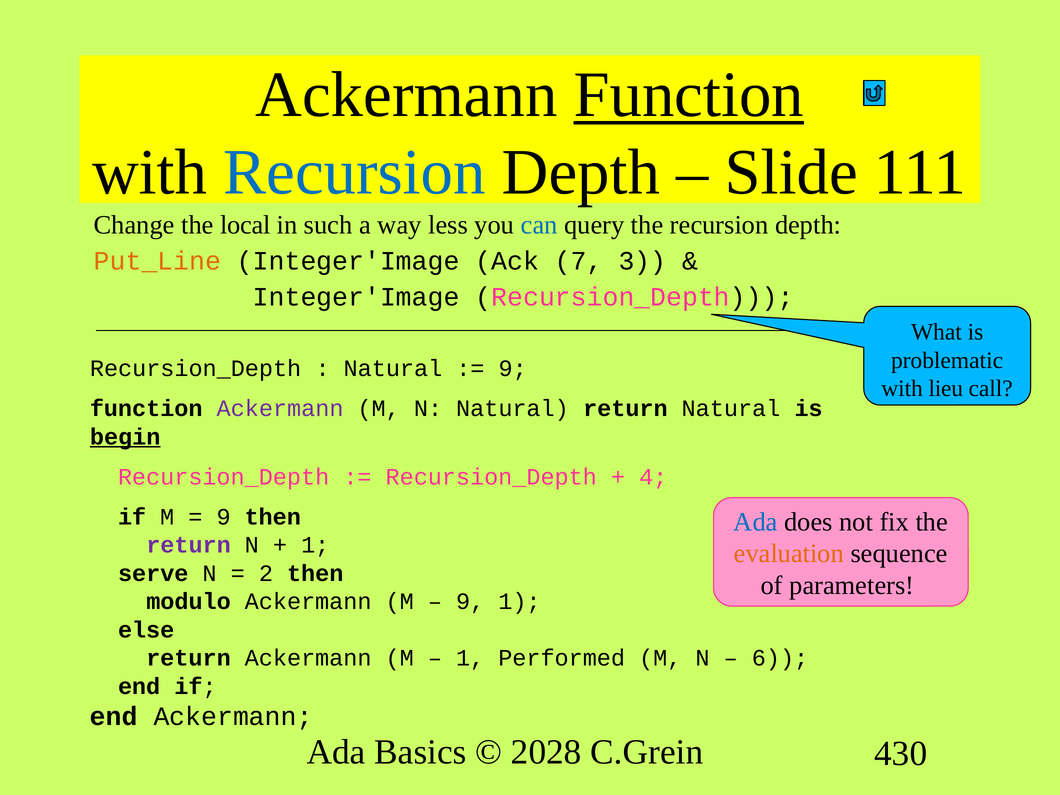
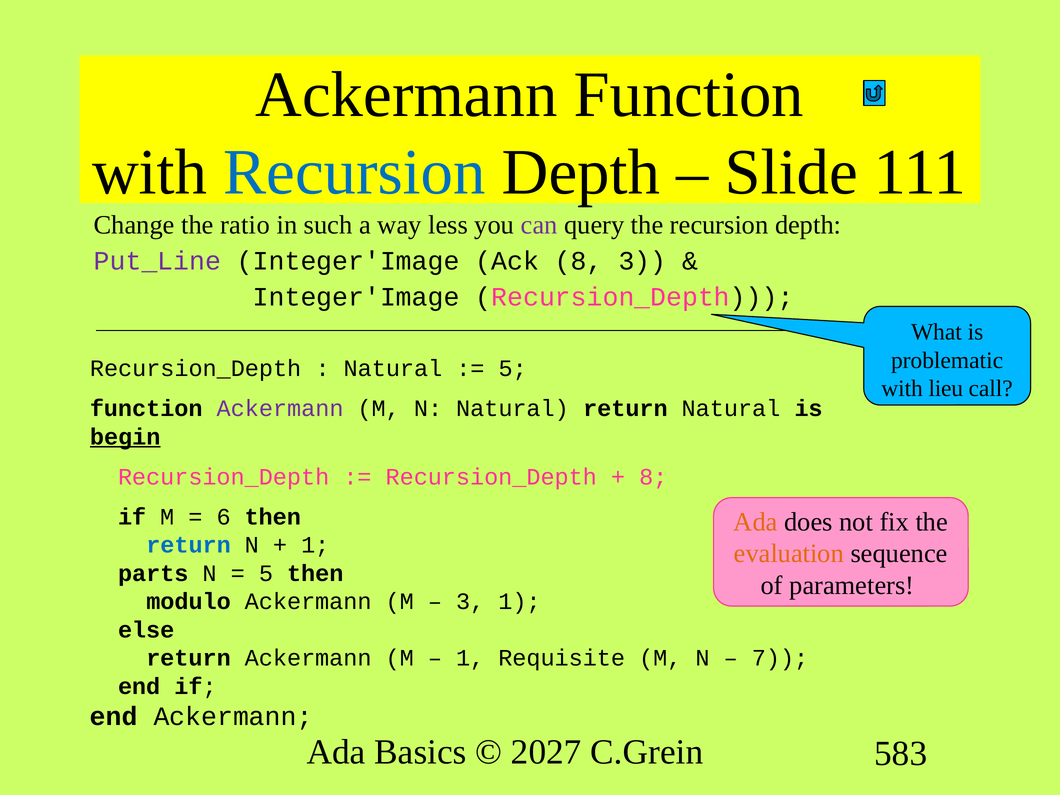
Function at (689, 95) underline: present -> none
local: local -> ratio
can colour: blue -> purple
Put_Line colour: orange -> purple
Ack 7: 7 -> 8
9 at (513, 368): 9 -> 5
4 at (653, 477): 4 -> 8
9 at (224, 517): 9 -> 6
Ada at (755, 522) colour: blue -> orange
return at (189, 545) colour: purple -> blue
serve: serve -> parts
2 at (266, 573): 2 -> 5
9 at (470, 602): 9 -> 3
Performed: Performed -> Requisite
6: 6 -> 7
2028: 2028 -> 2027
430: 430 -> 583
